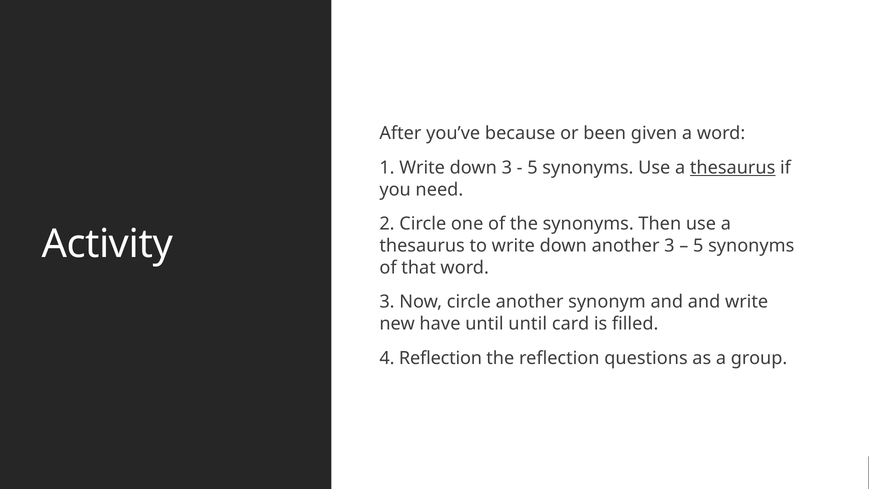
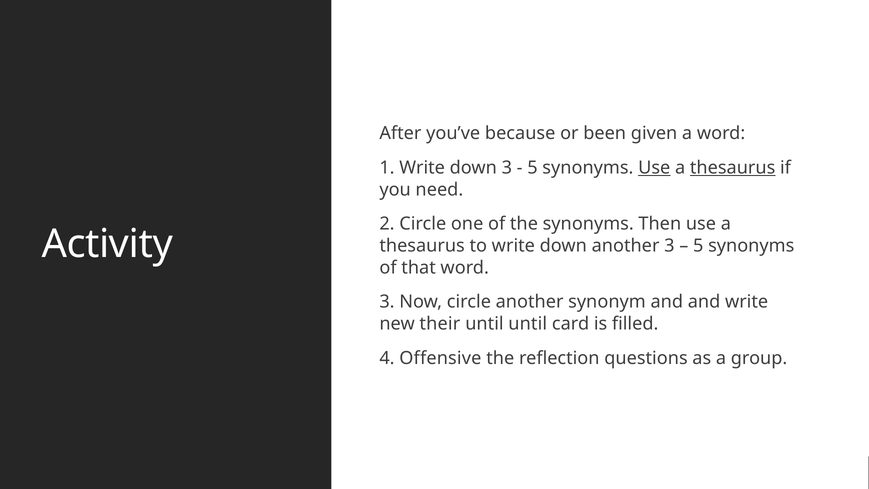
Use at (654, 168) underline: none -> present
have: have -> their
4 Reflection: Reflection -> Offensive
